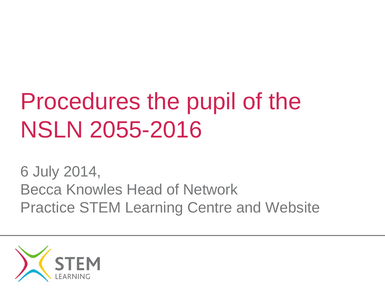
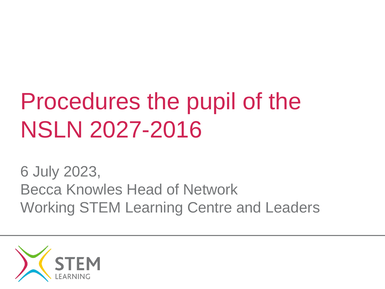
2055-2016: 2055-2016 -> 2027-2016
2014: 2014 -> 2023
Practice: Practice -> Working
Website: Website -> Leaders
